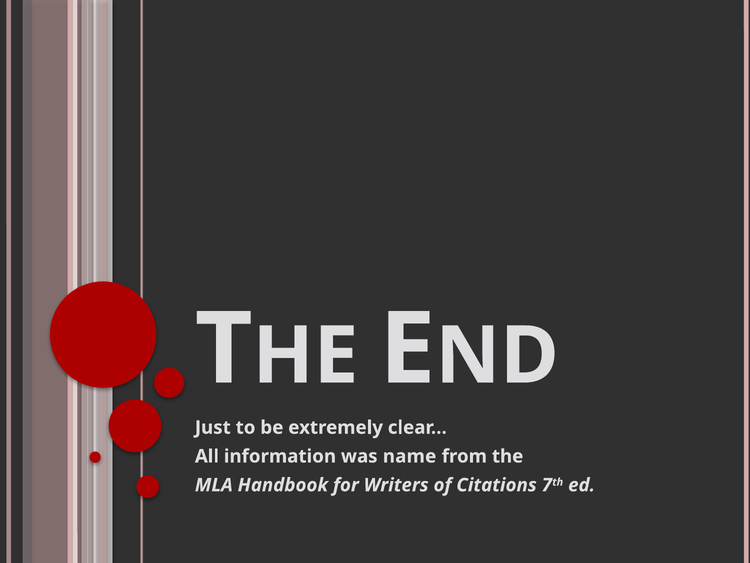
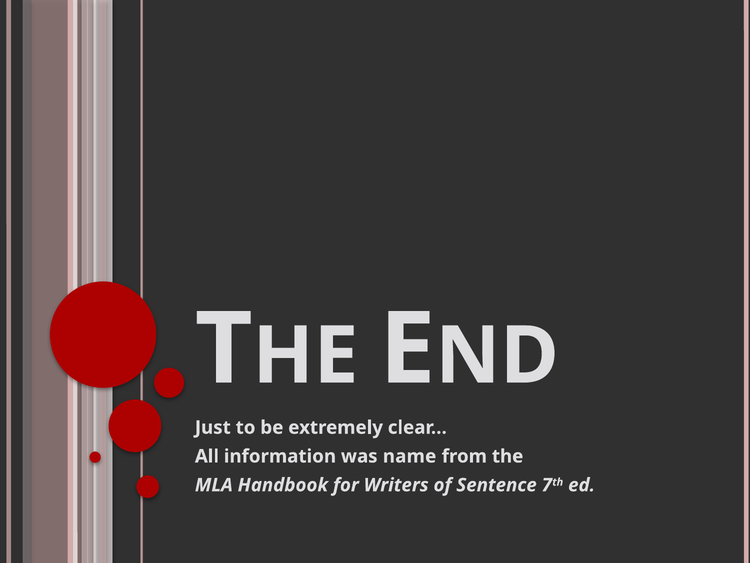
Citations: Citations -> Sentence
